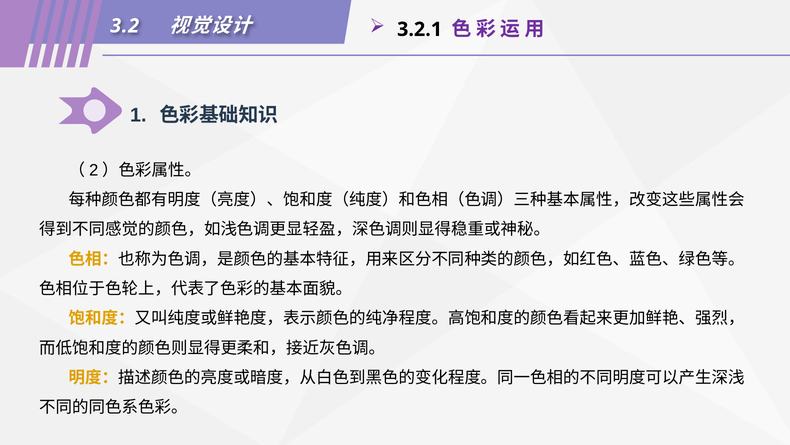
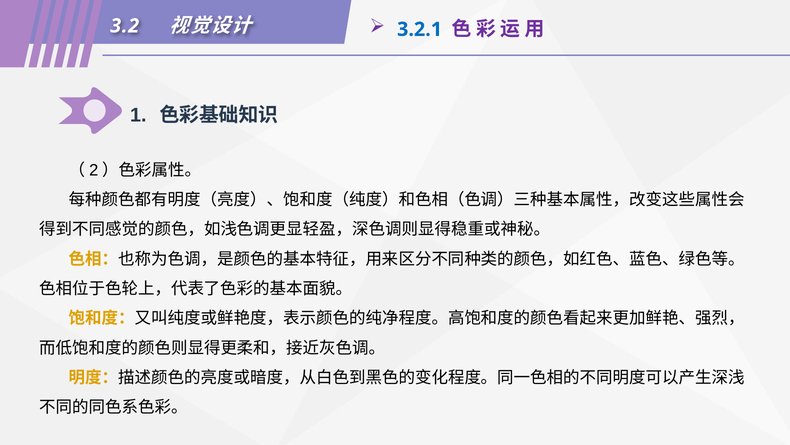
3.2.1 colour: black -> blue
